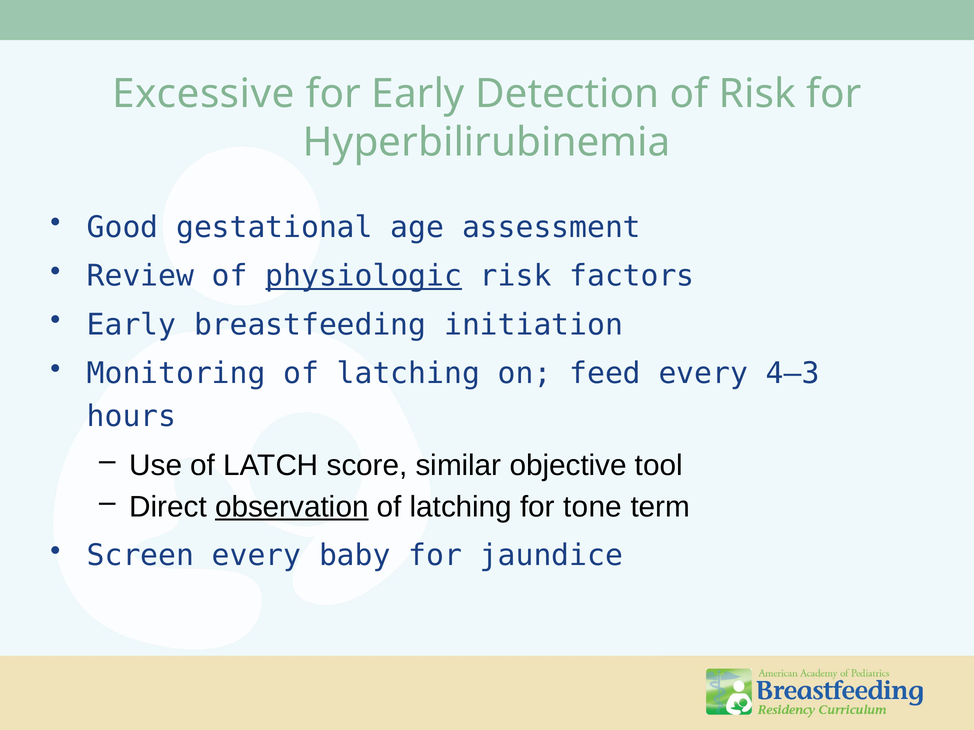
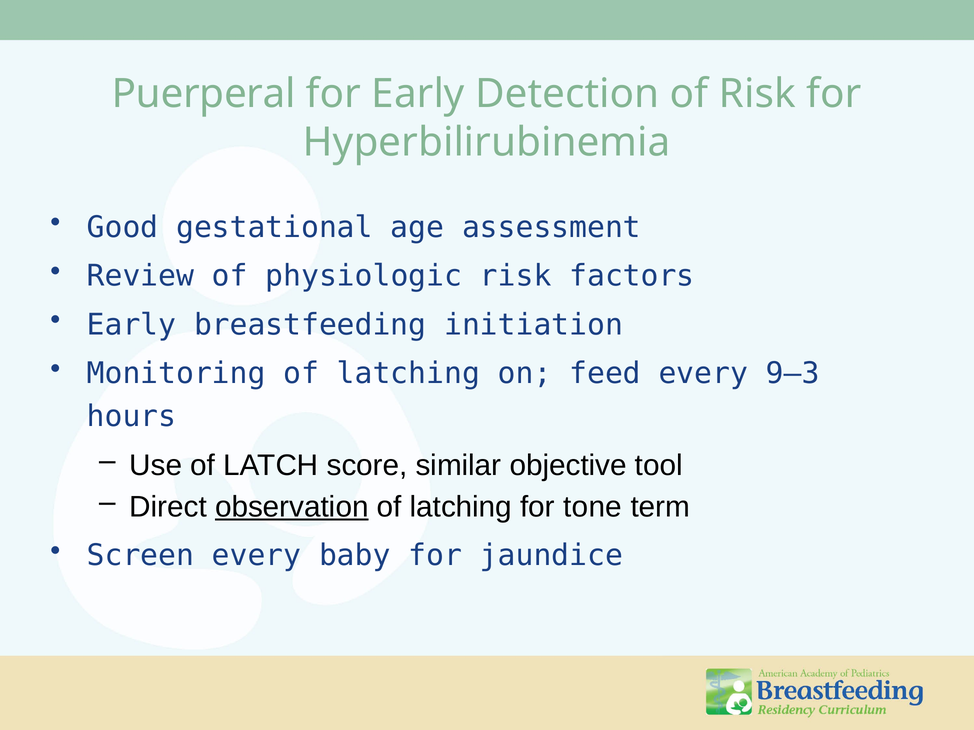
Excessive: Excessive -> Puerperal
physiologic underline: present -> none
4–3: 4–3 -> 9–3
